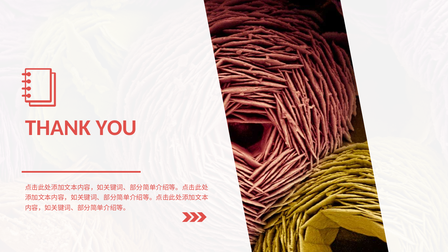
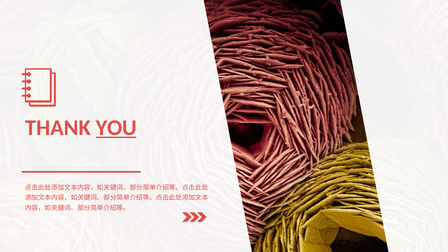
YOU underline: none -> present
